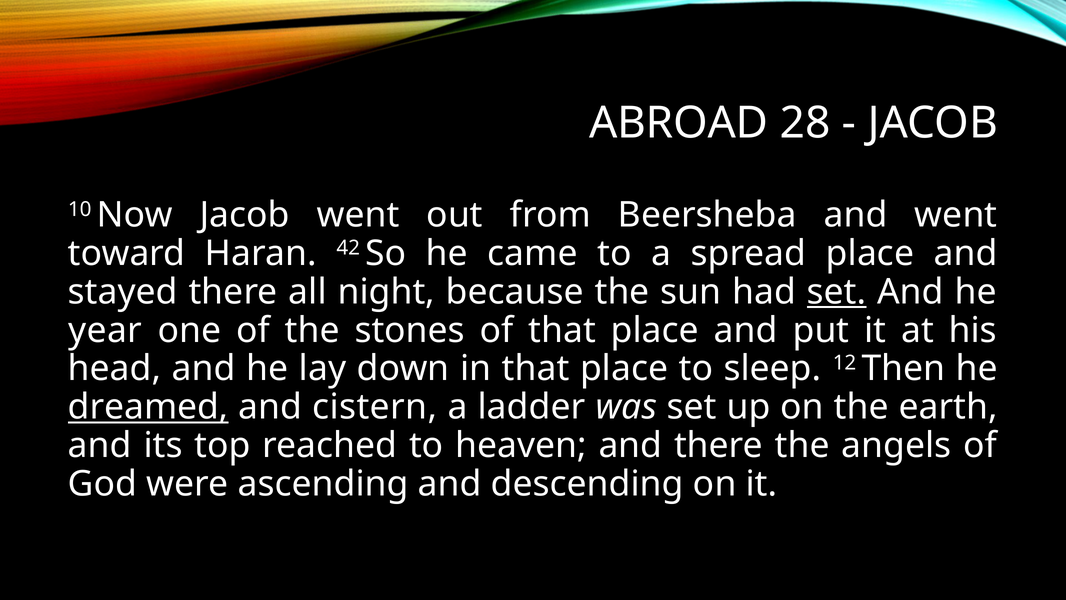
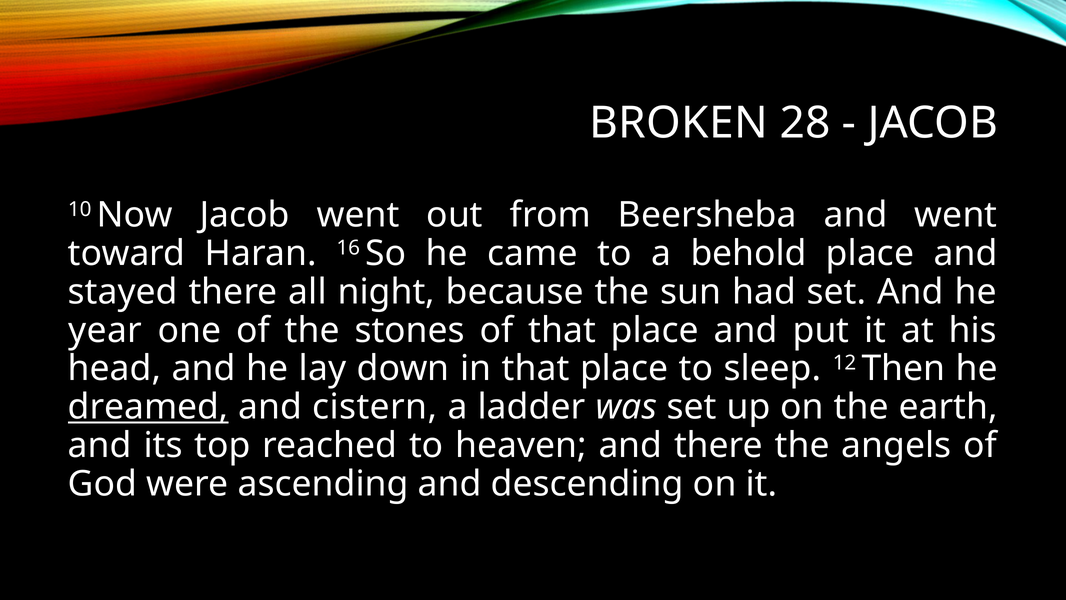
ABROAD: ABROAD -> BROKEN
42: 42 -> 16
spread: spread -> behold
set at (837, 292) underline: present -> none
